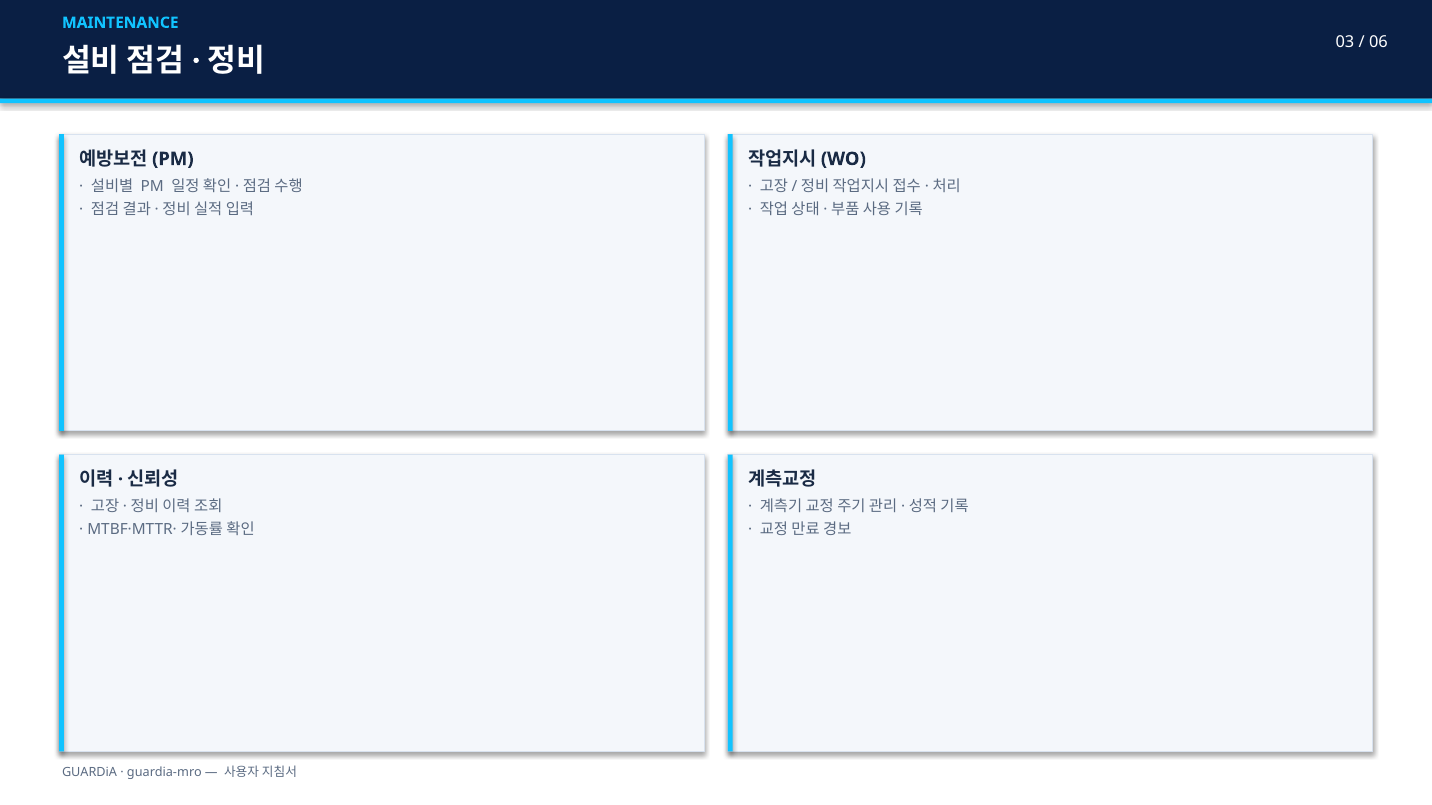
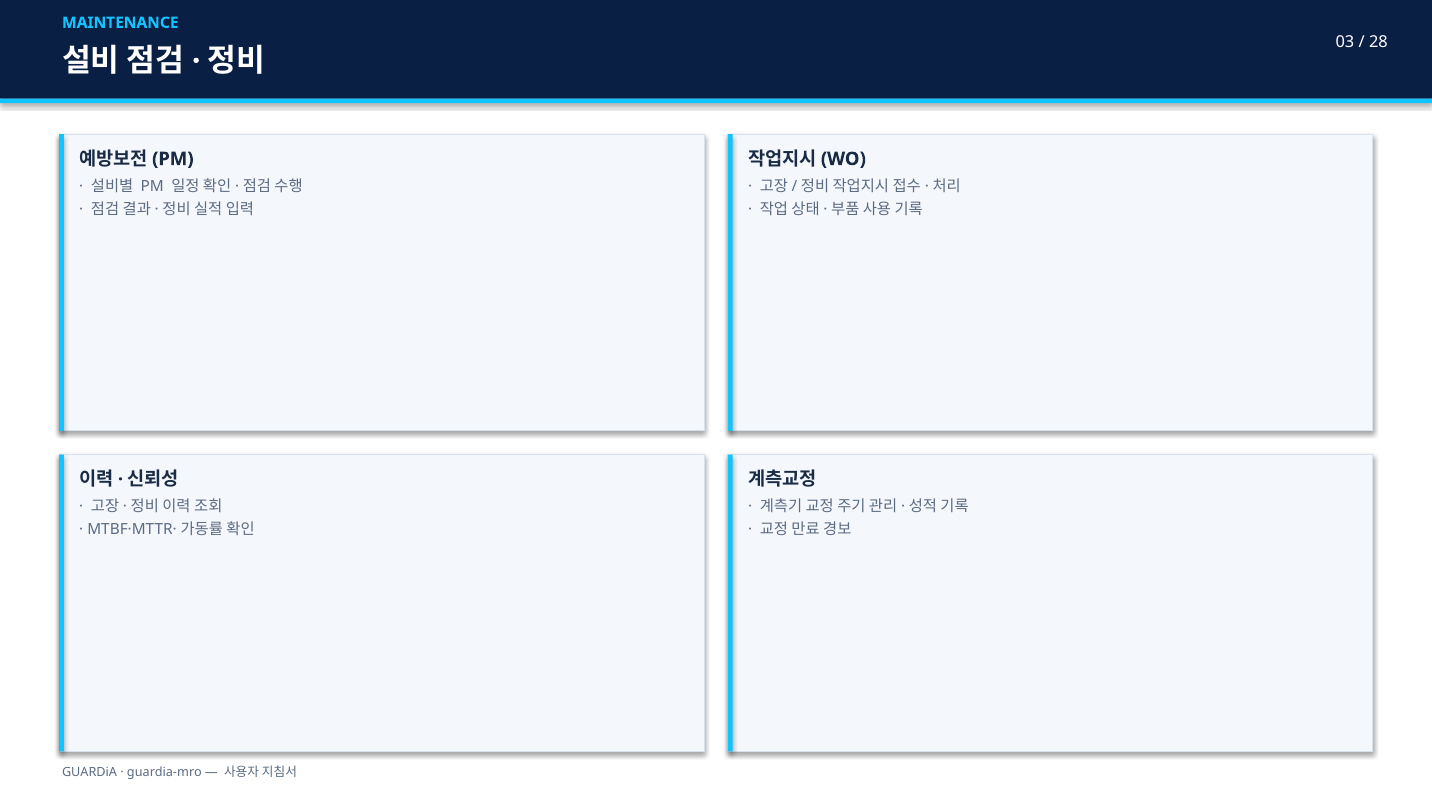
06: 06 -> 28
